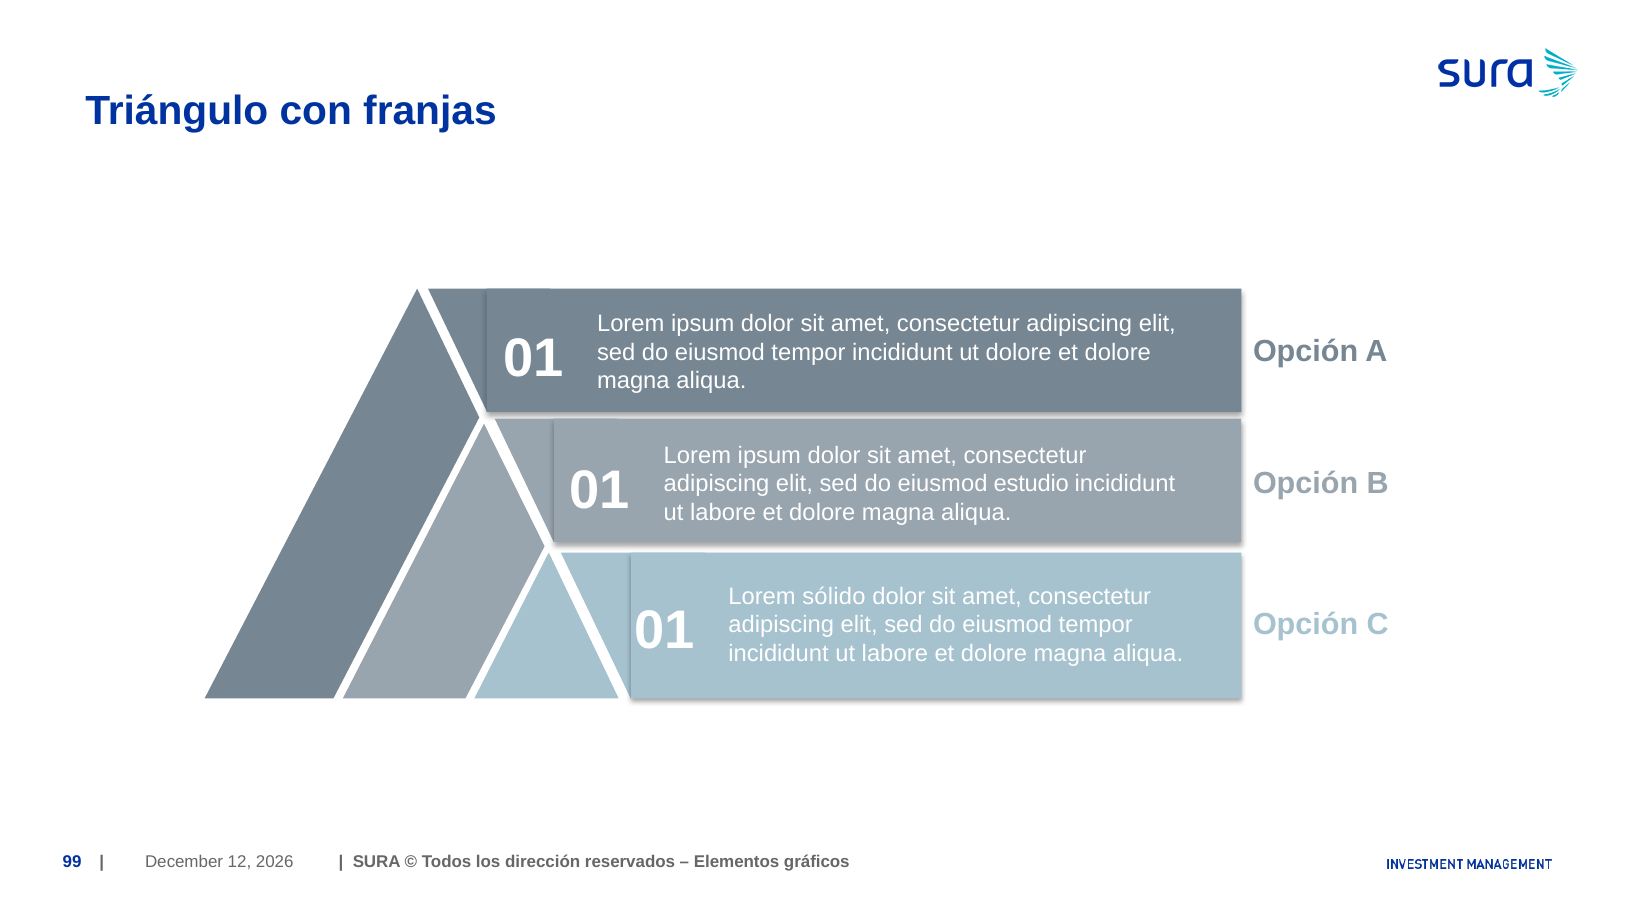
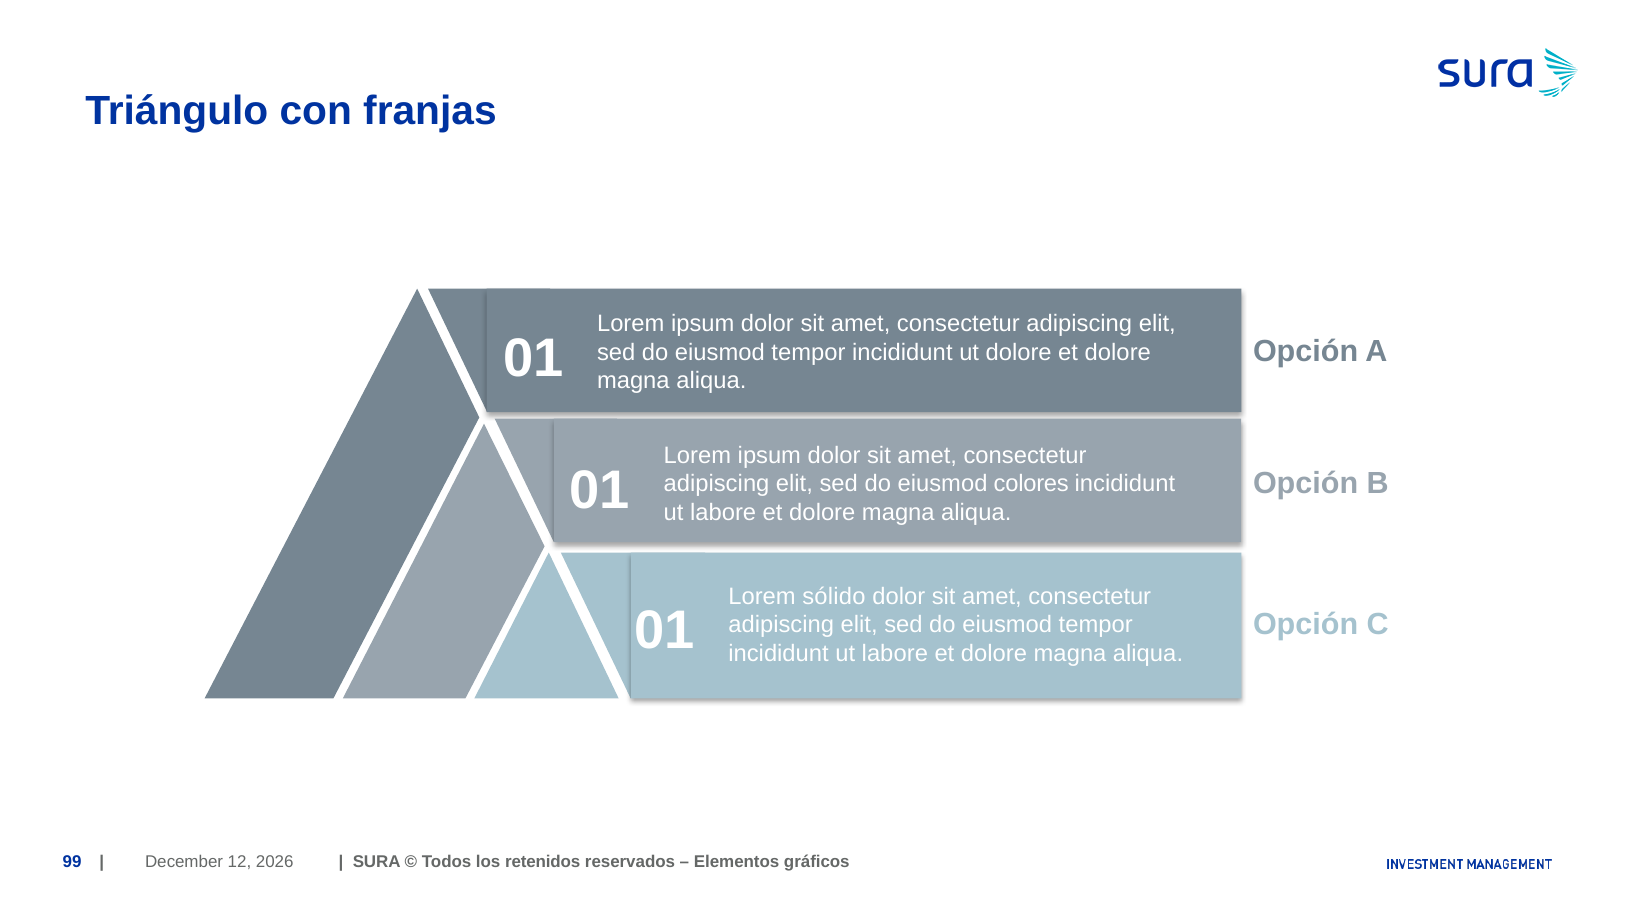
estudio: estudio -> colores
dirección: dirección -> retenidos
